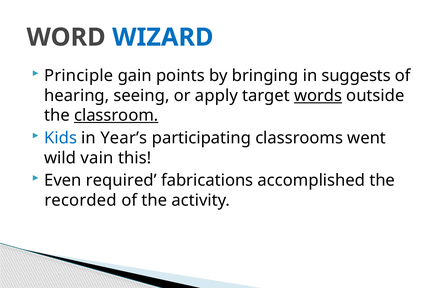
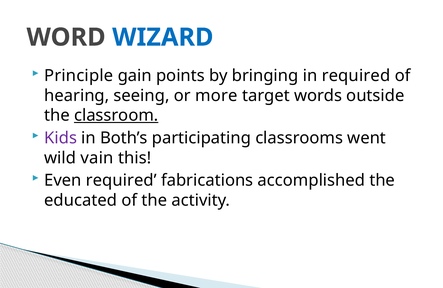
in suggests: suggests -> required
apply: apply -> more
words underline: present -> none
Kids colour: blue -> purple
Year’s: Year’s -> Both’s
recorded: recorded -> educated
